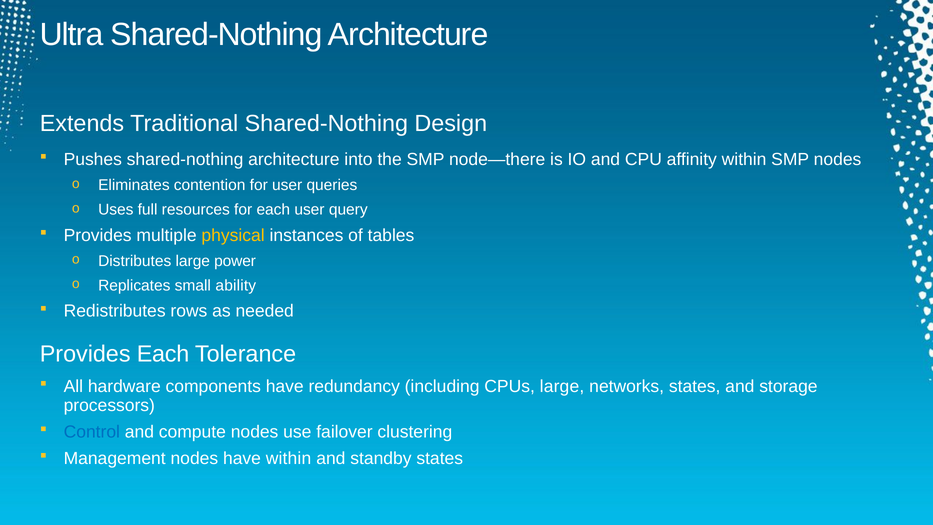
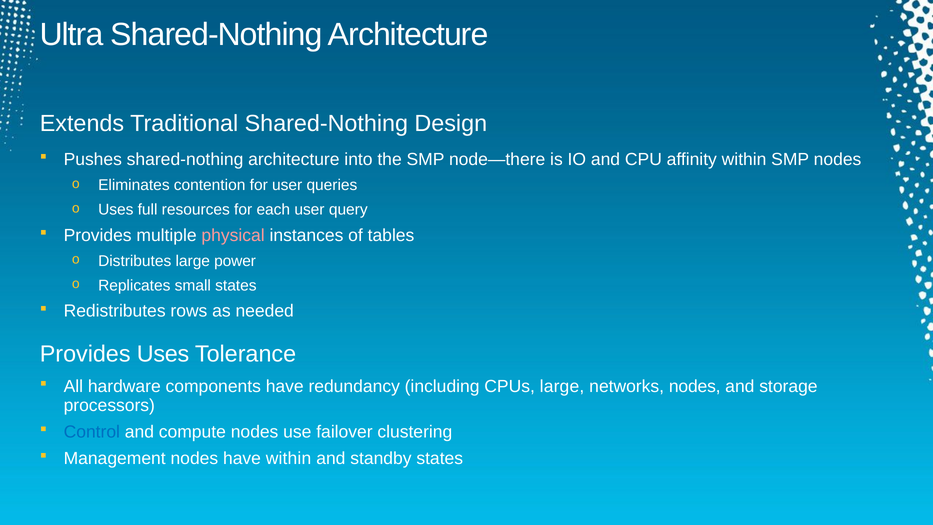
physical colour: yellow -> pink
small ability: ability -> states
Provides Each: Each -> Uses
networks states: states -> nodes
